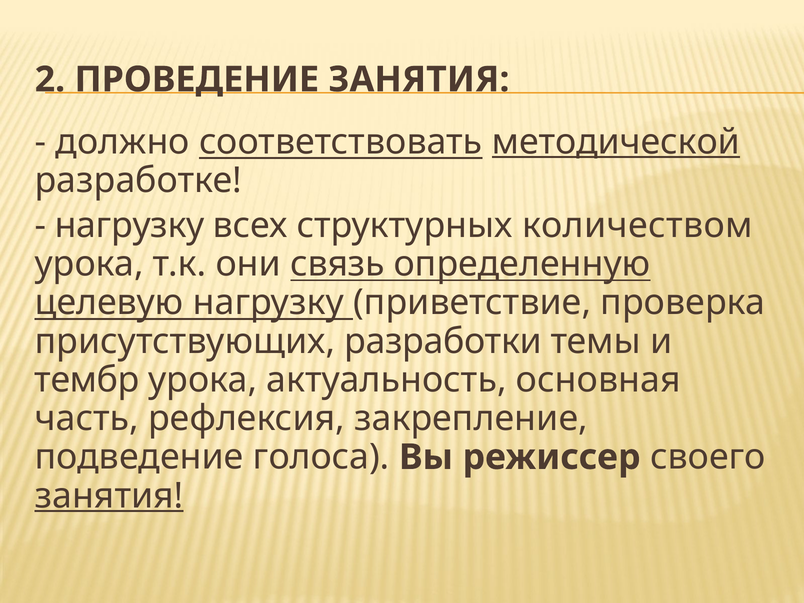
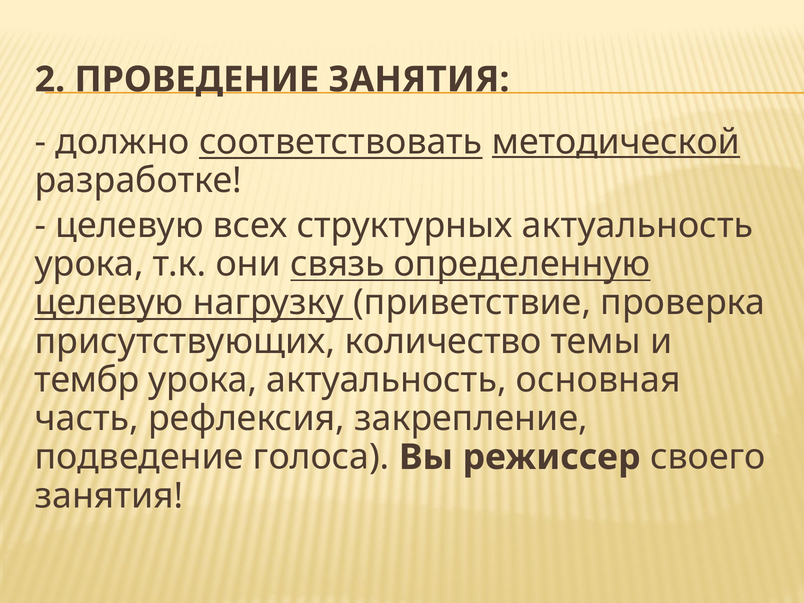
нагрузку at (130, 225): нагрузку -> целевую
структурных количеством: количеством -> актуальность
разработки: разработки -> количество
занятия at (109, 496) underline: present -> none
